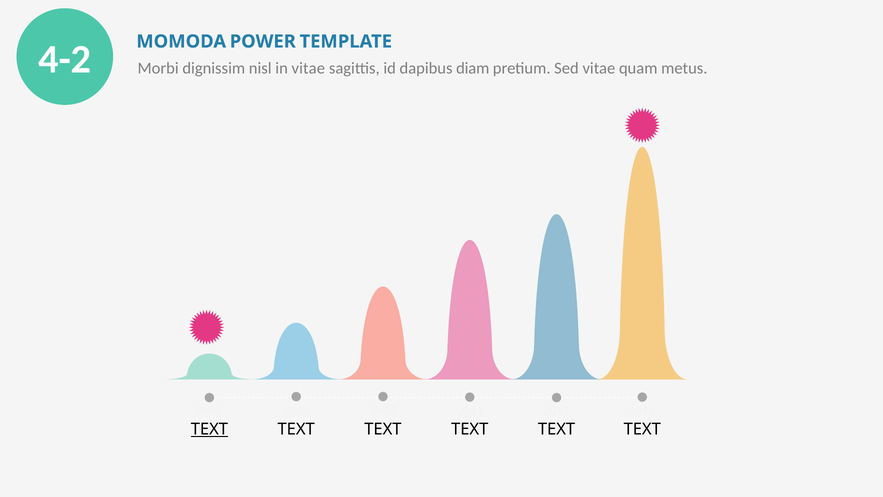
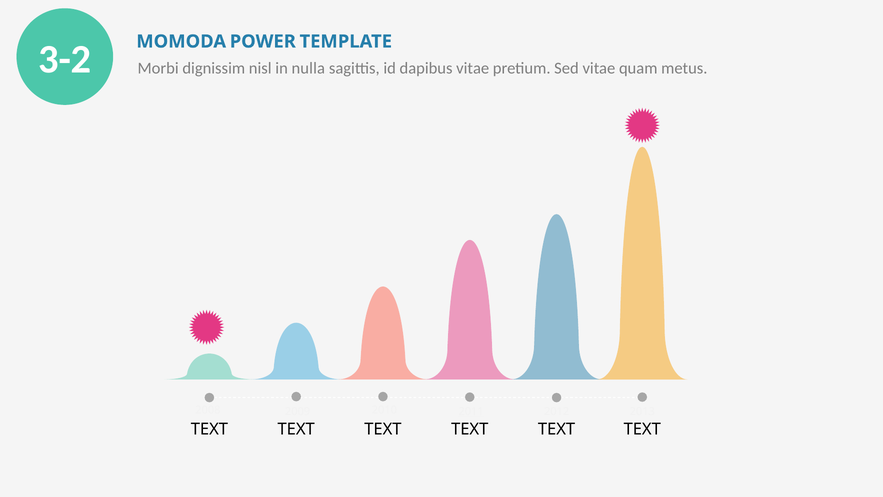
4-2: 4-2 -> 3-2
in vitae: vitae -> nulla
dapibus diam: diam -> vitae
TEXT at (209, 429) underline: present -> none
